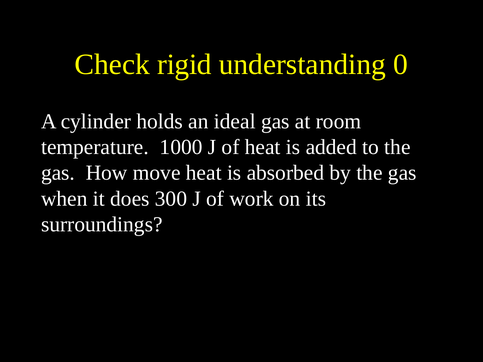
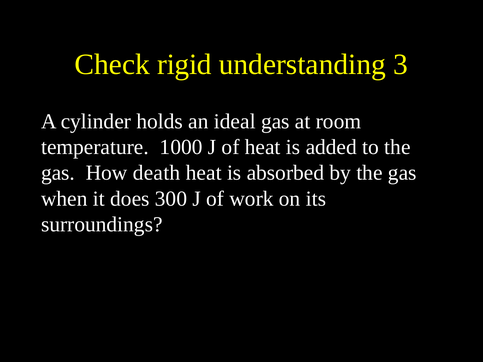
0: 0 -> 3
move: move -> death
